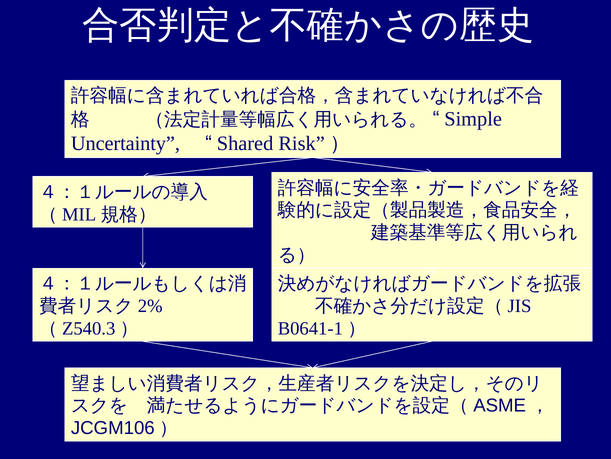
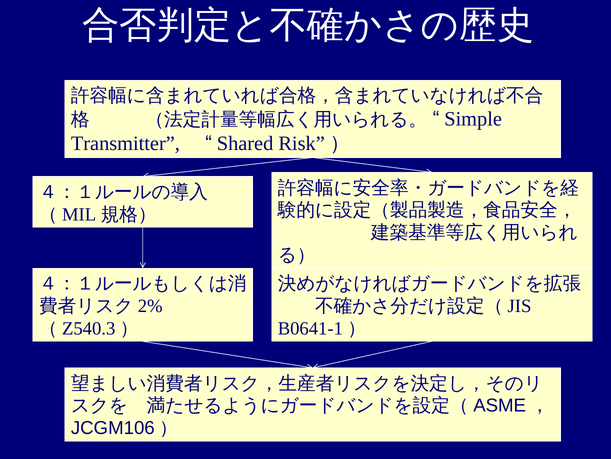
Uncertainty: Uncertainty -> Transmitter
